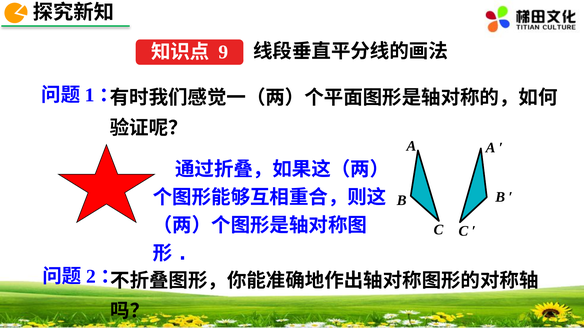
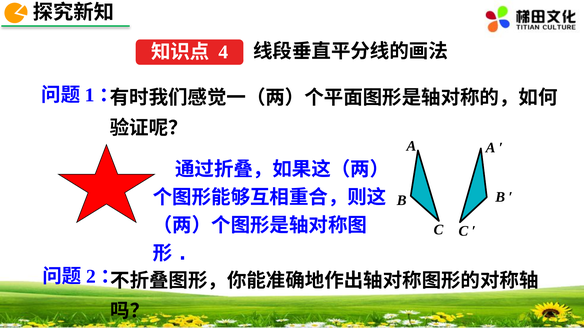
9: 9 -> 4
